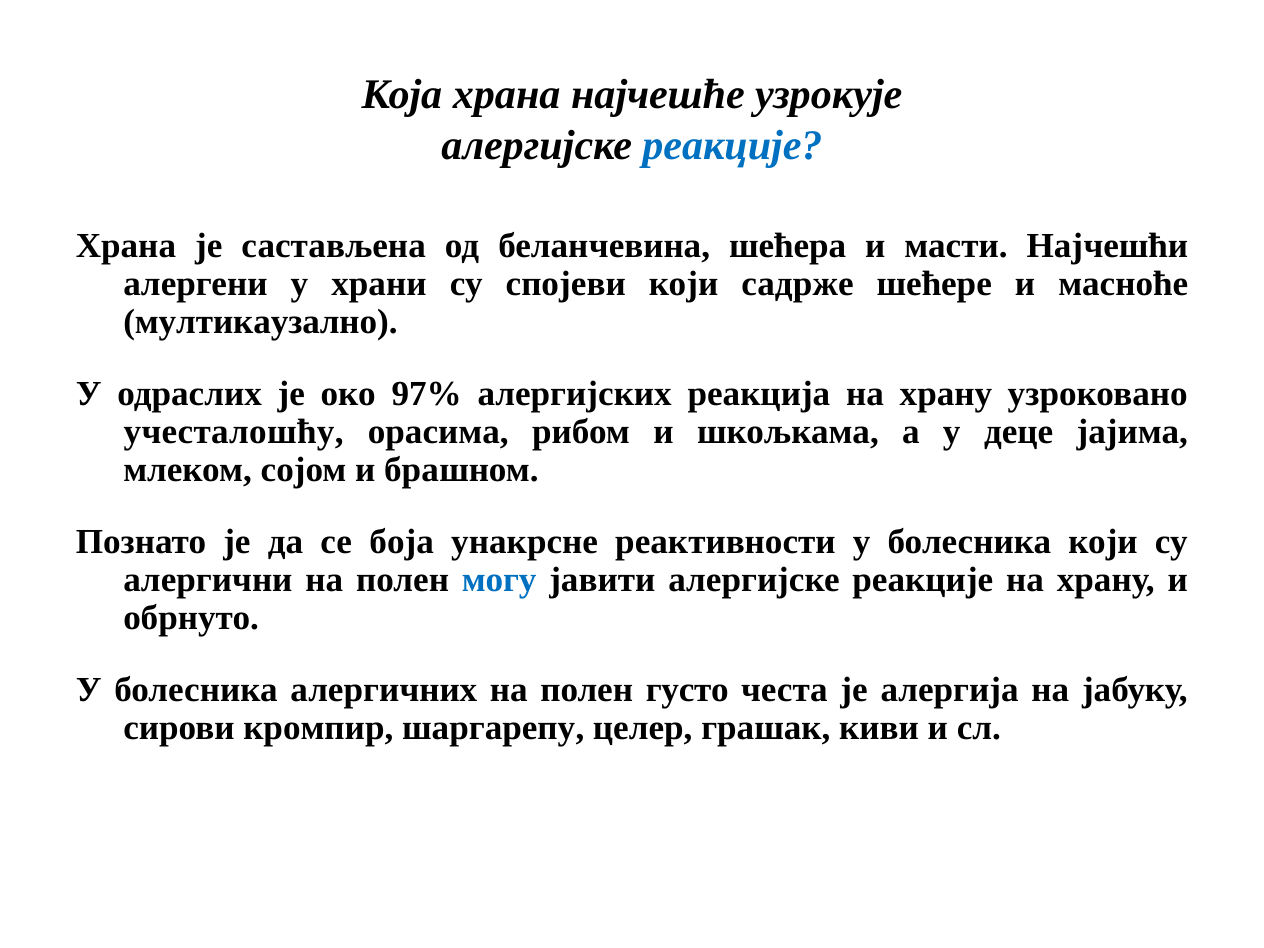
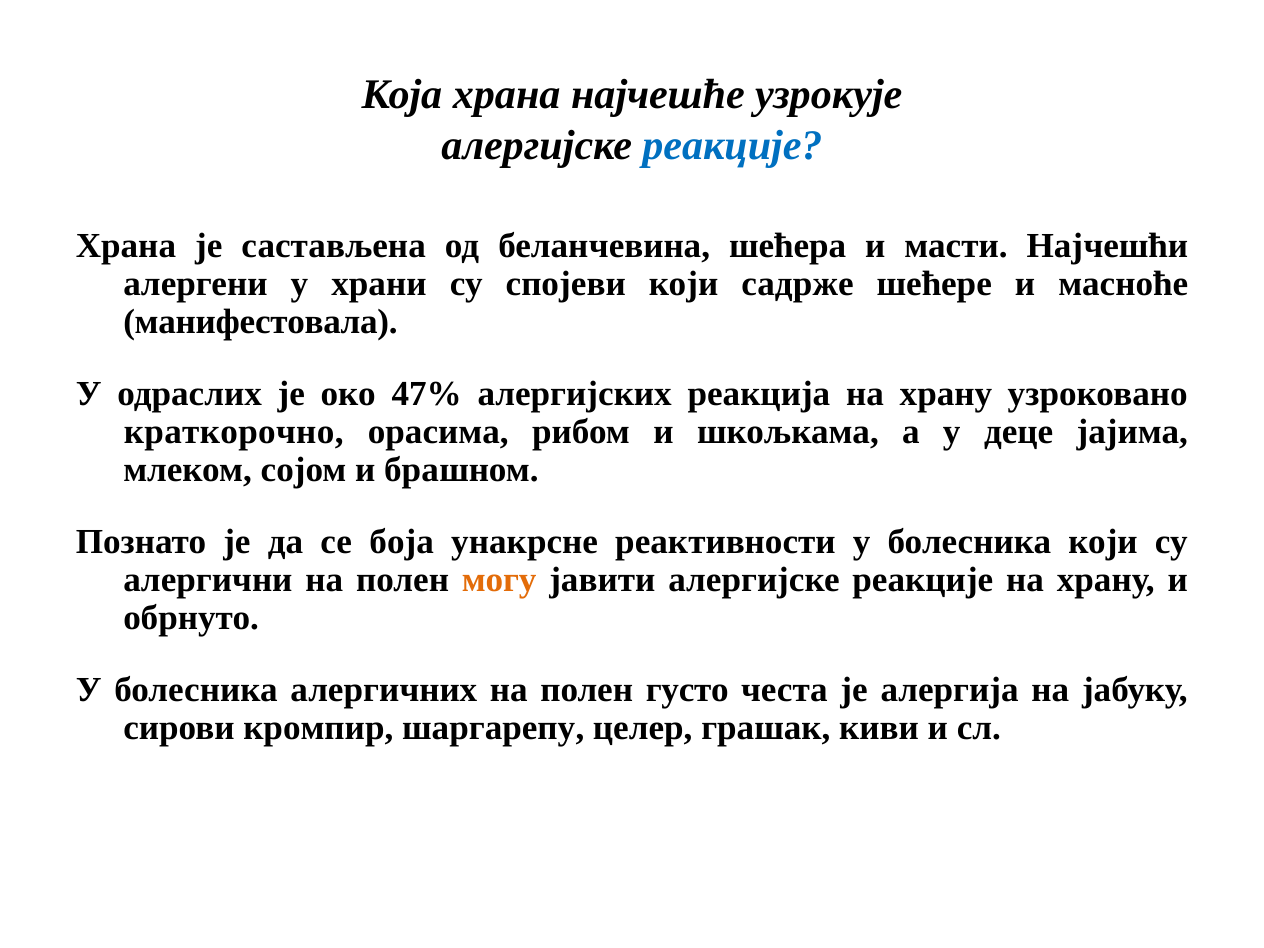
мултикаузално: мултикаузално -> манифестовала
97%: 97% -> 47%
учесталошћу: учесталошћу -> краткорочно
могу colour: blue -> orange
